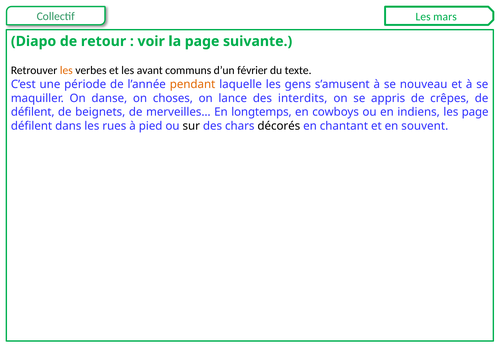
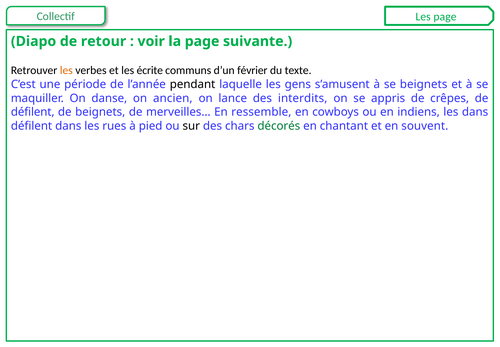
Les mars: mars -> page
avant: avant -> écrite
pendant colour: orange -> black
se nouveau: nouveau -> beignets
choses: choses -> ancien
longtemps: longtemps -> ressemble
les page: page -> dans
décorés colour: black -> green
